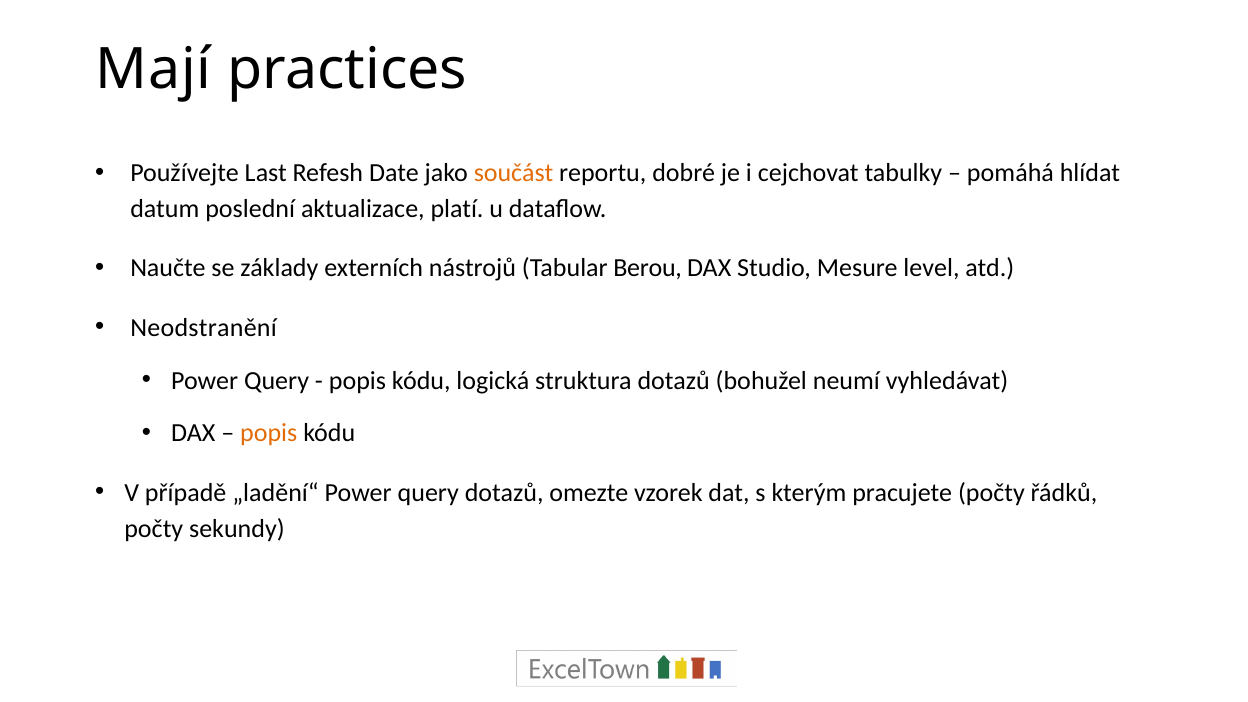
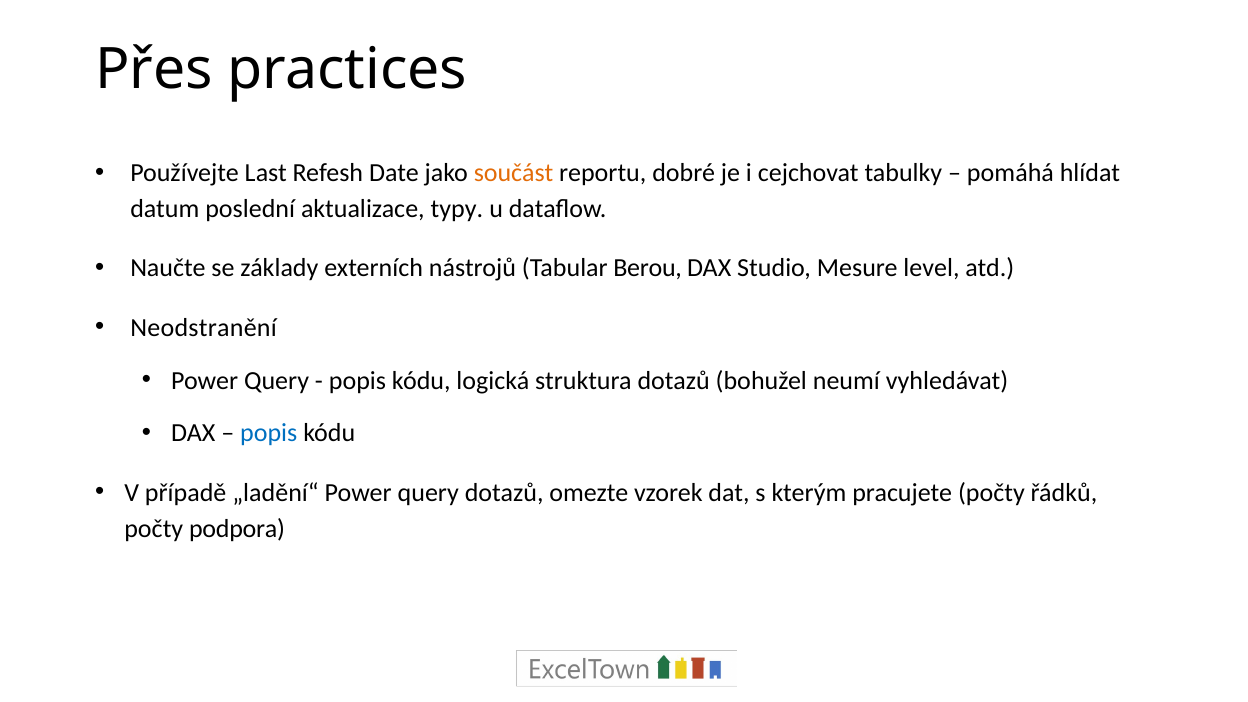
Mají: Mají -> Přes
platí: platí -> typy
popis at (269, 433) colour: orange -> blue
sekundy: sekundy -> podpora
